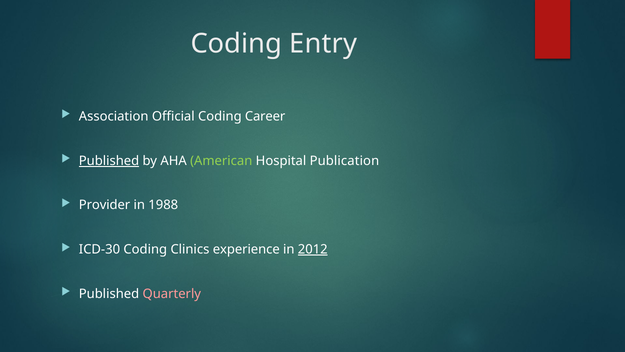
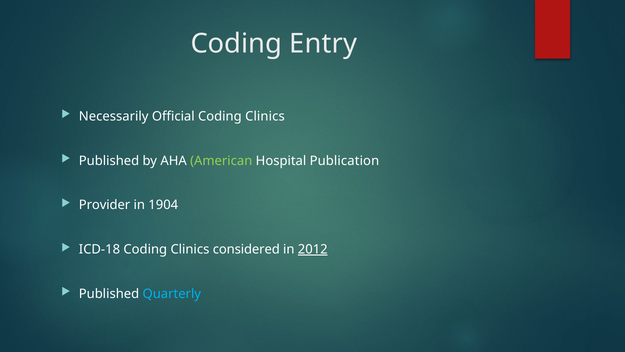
Association: Association -> Necessarily
Official Coding Career: Career -> Clinics
Published at (109, 161) underline: present -> none
1988: 1988 -> 1904
ICD-30: ICD-30 -> ICD-18
experience: experience -> considered
Quarterly colour: pink -> light blue
